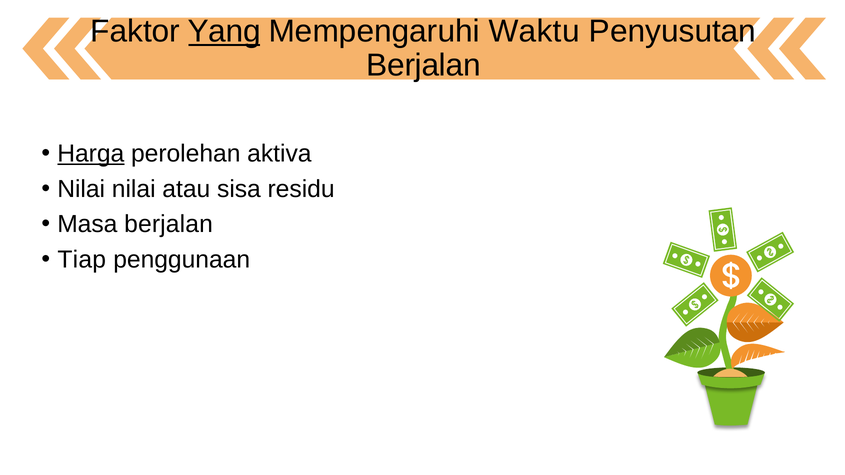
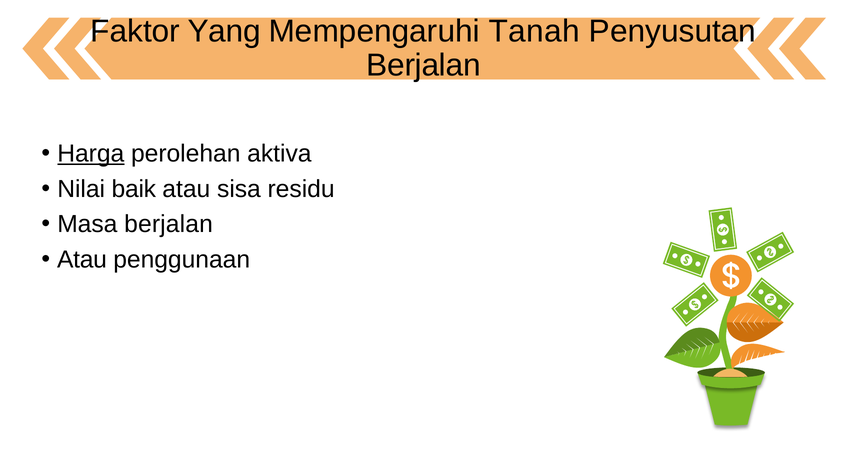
Yang underline: present -> none
Waktu: Waktu -> Tanah
Nilai nilai: nilai -> baik
Tiap at (82, 260): Tiap -> Atau
